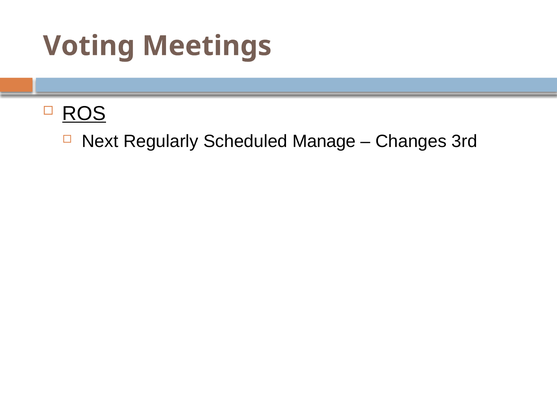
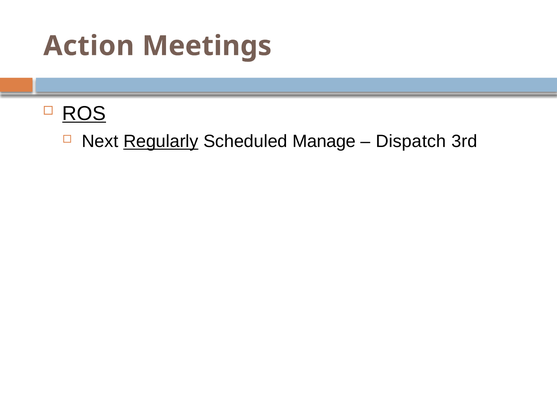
Voting: Voting -> Action
Regularly underline: none -> present
Changes: Changes -> Dispatch
